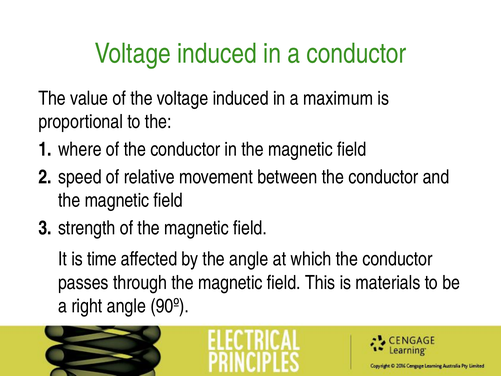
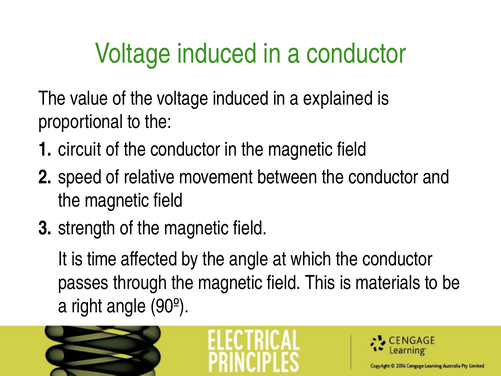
maximum: maximum -> explained
where: where -> circuit
